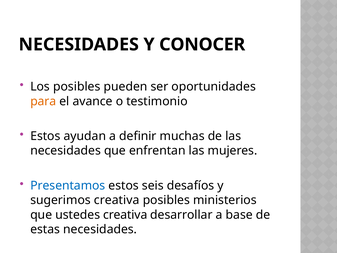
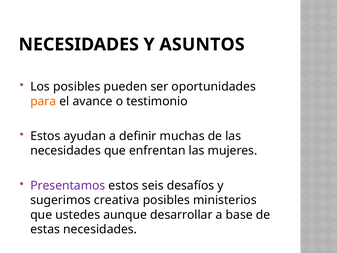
CONOCER: CONOCER -> ASUNTOS
Presentamos colour: blue -> purple
ustedes creativa: creativa -> aunque
